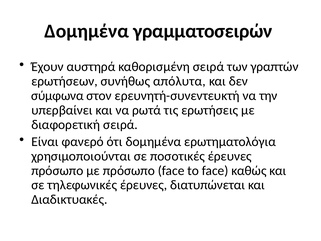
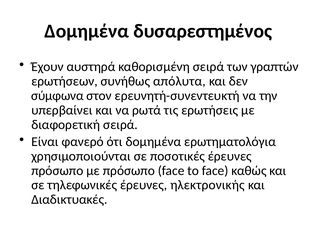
γραμματοσειρών: γραμματοσειρών -> δυσαρεστημένος
διατυπώνεται: διατυπώνεται -> ηλεκτρονικής
